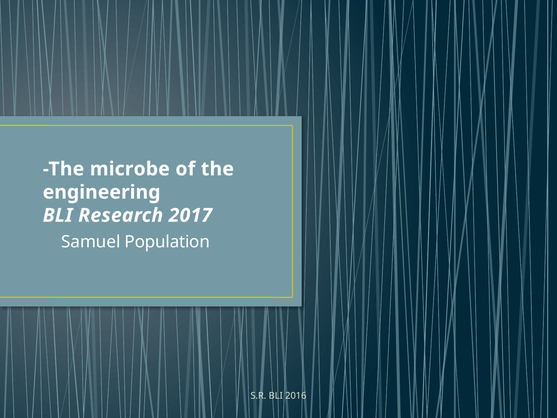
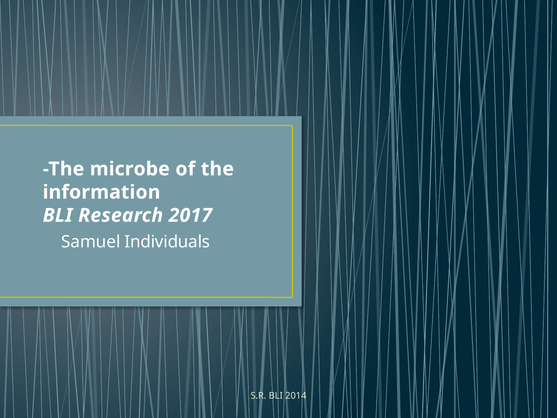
engineering: engineering -> information
Population: Population -> Individuals
2016: 2016 -> 2014
